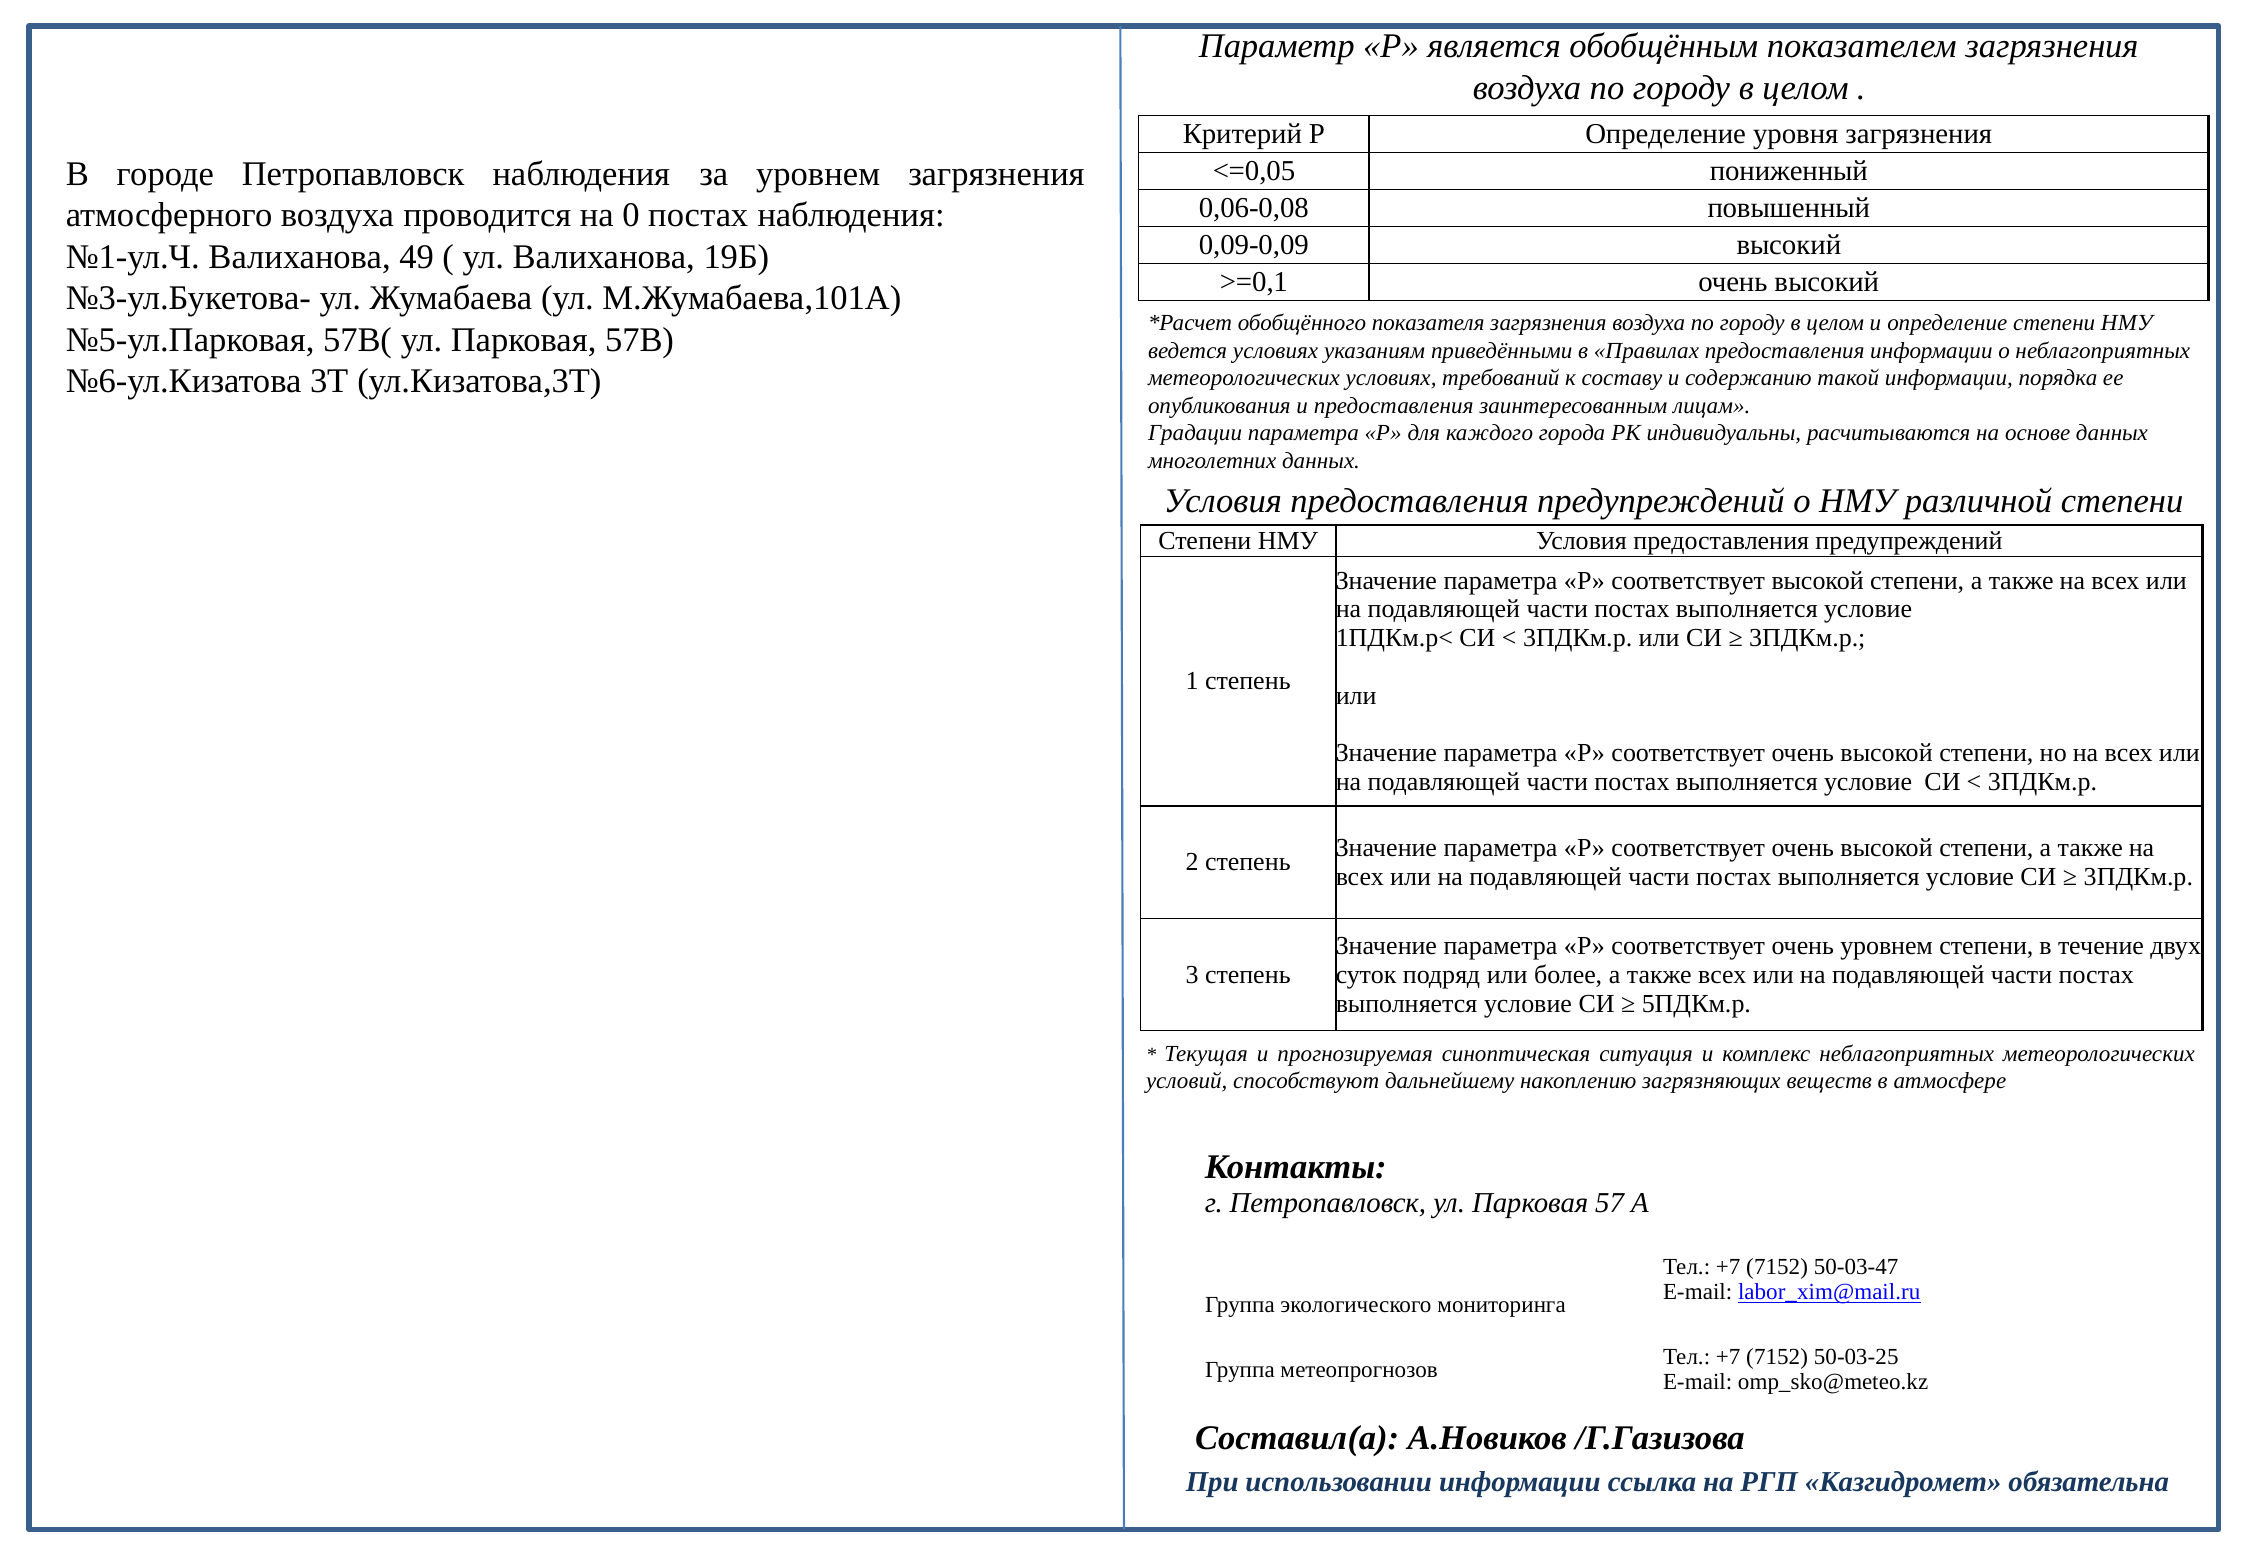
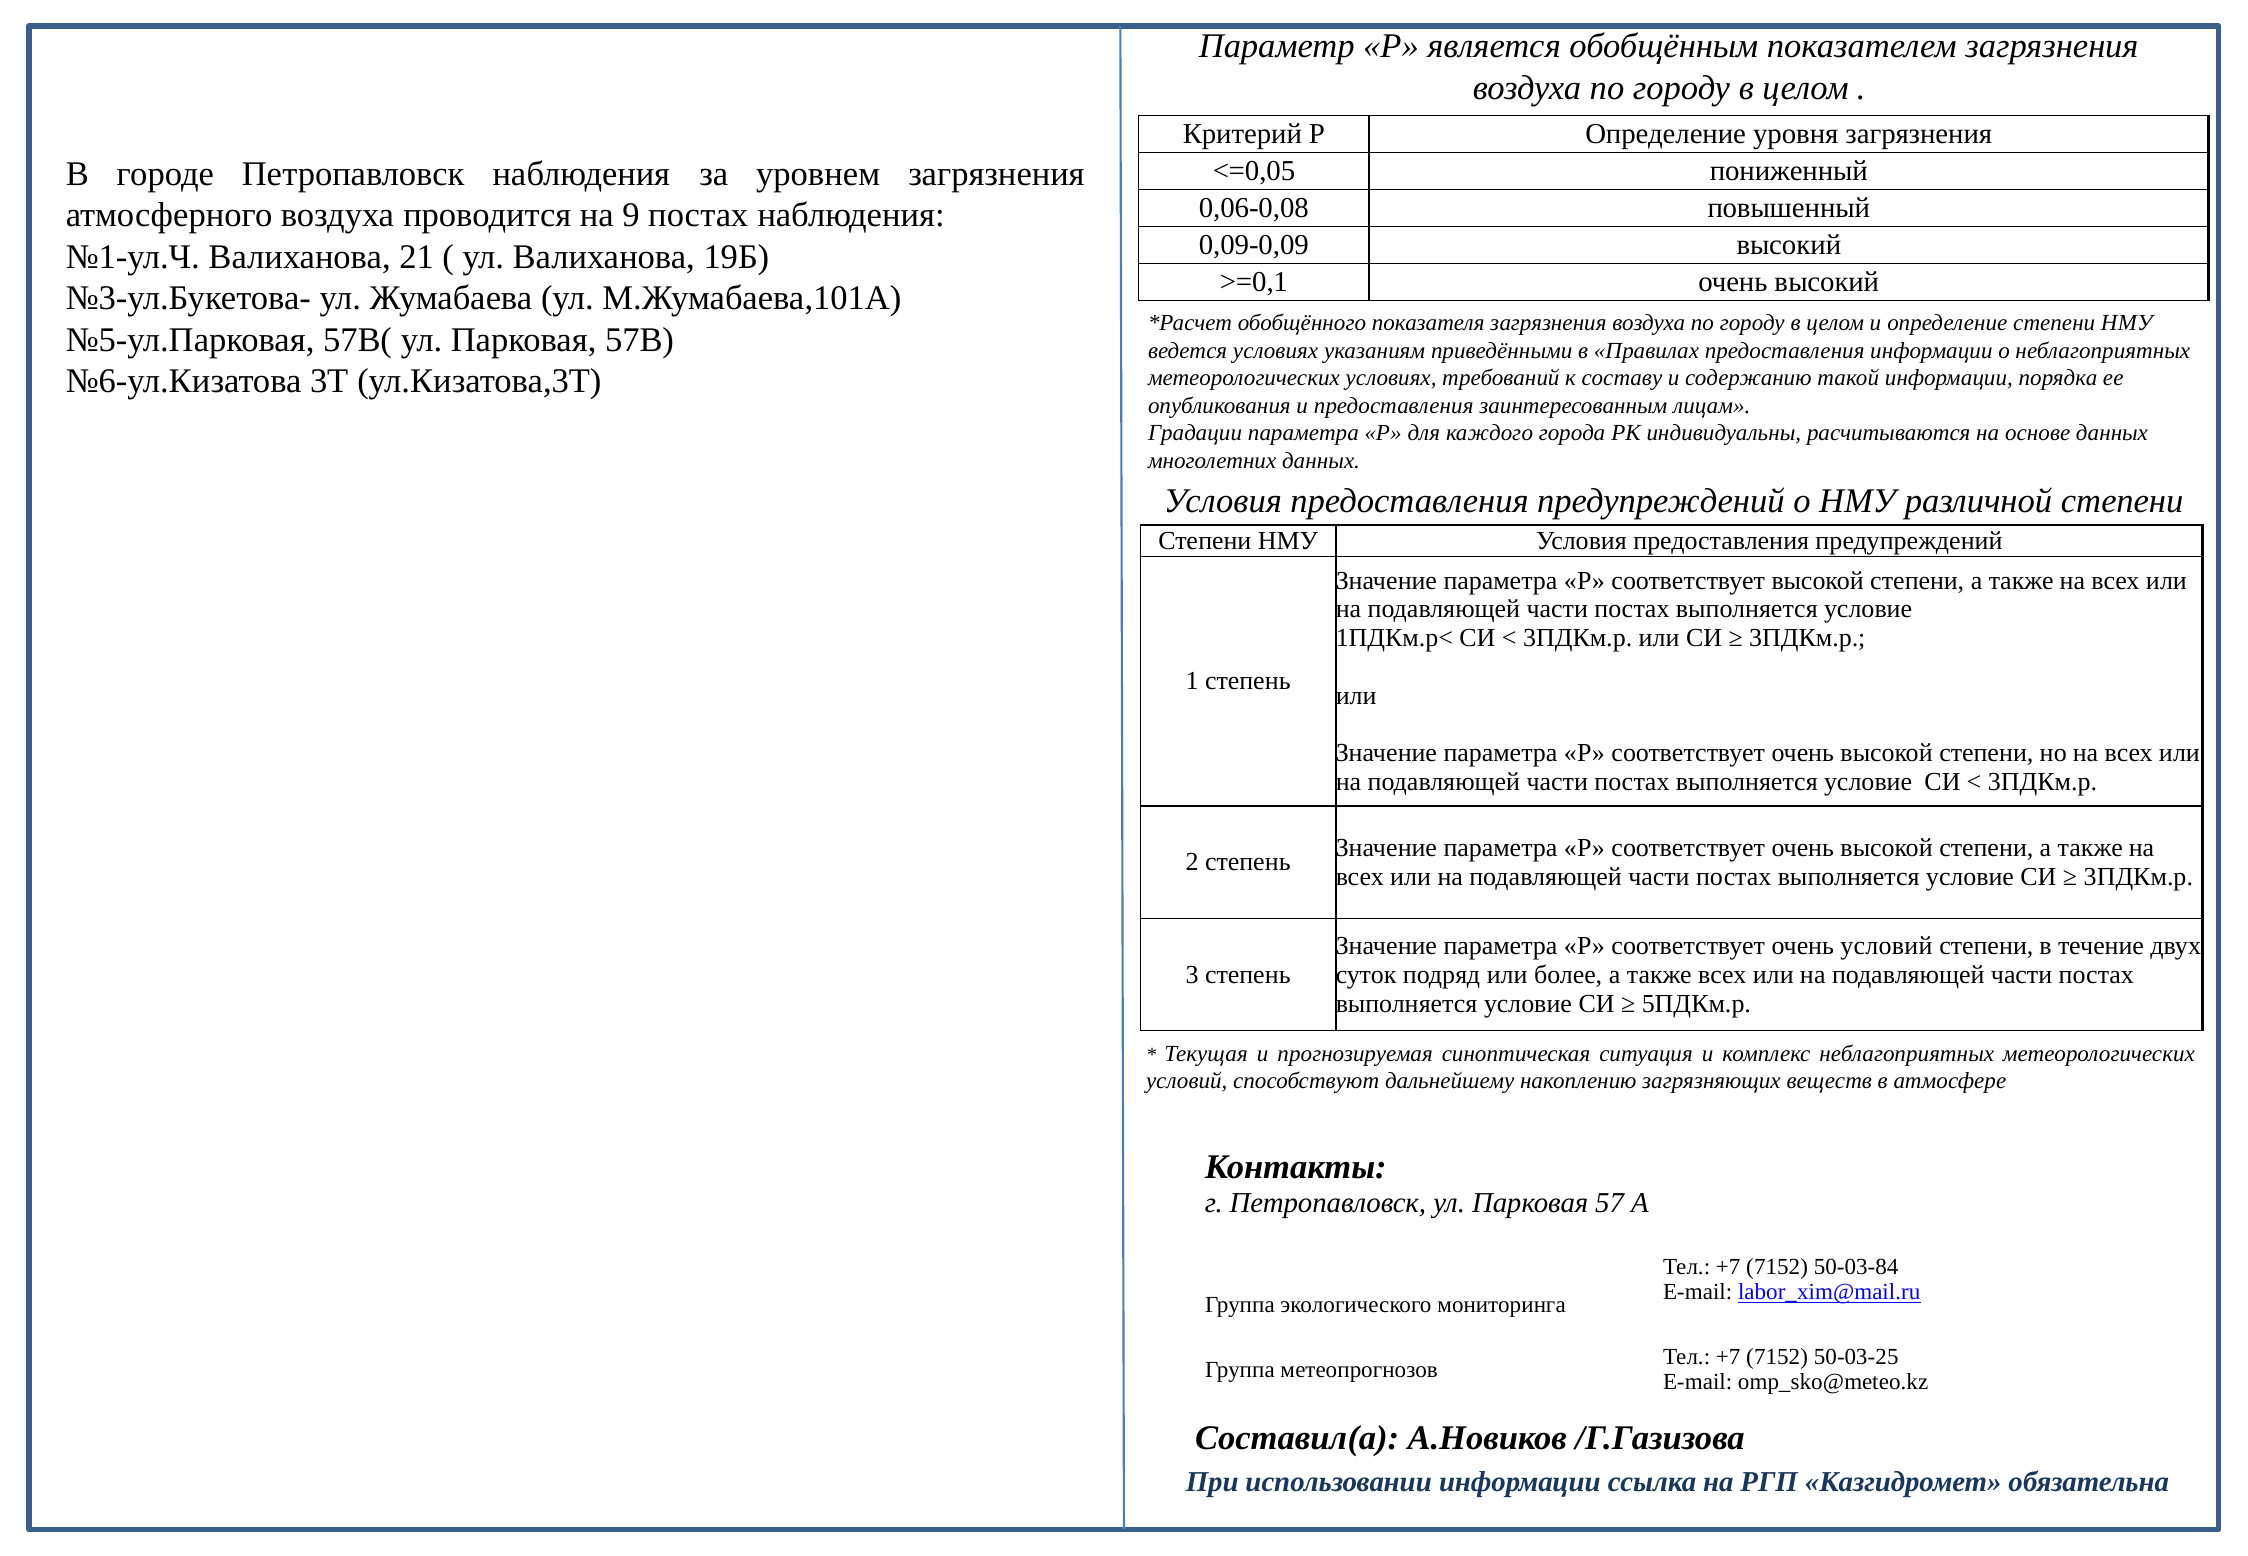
0: 0 -> 9
49: 49 -> 21
очень уровнем: уровнем -> условий
50-03-47: 50-03-47 -> 50-03-84
